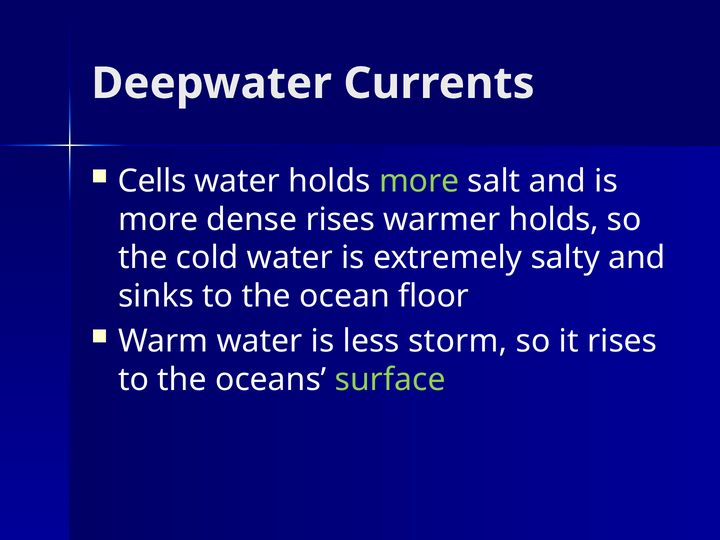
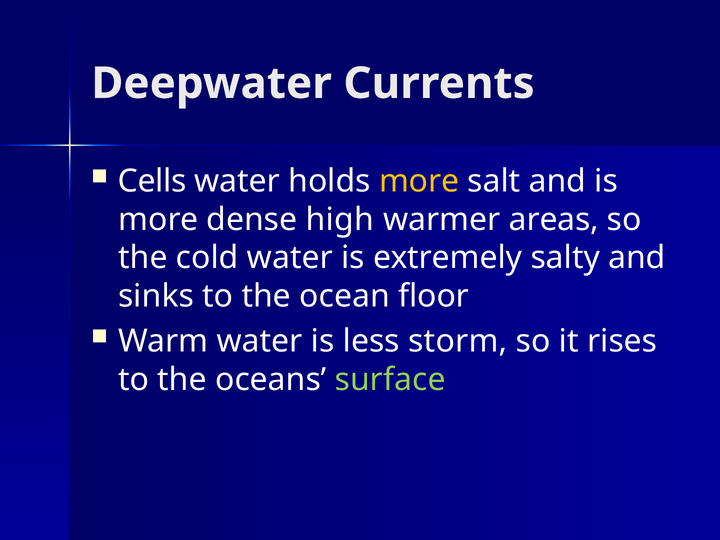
more at (419, 181) colour: light green -> yellow
dense rises: rises -> high
warmer holds: holds -> areas
